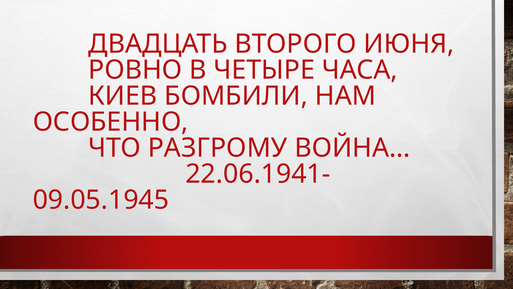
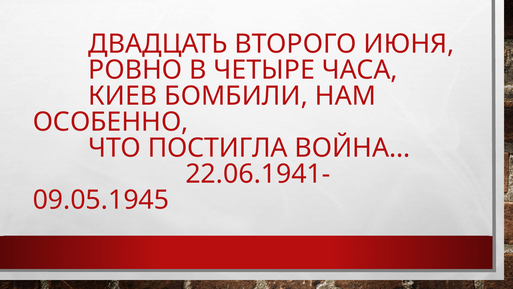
РАЗГРОМУ: РАЗГРОМУ -> ПОСТИГЛА
